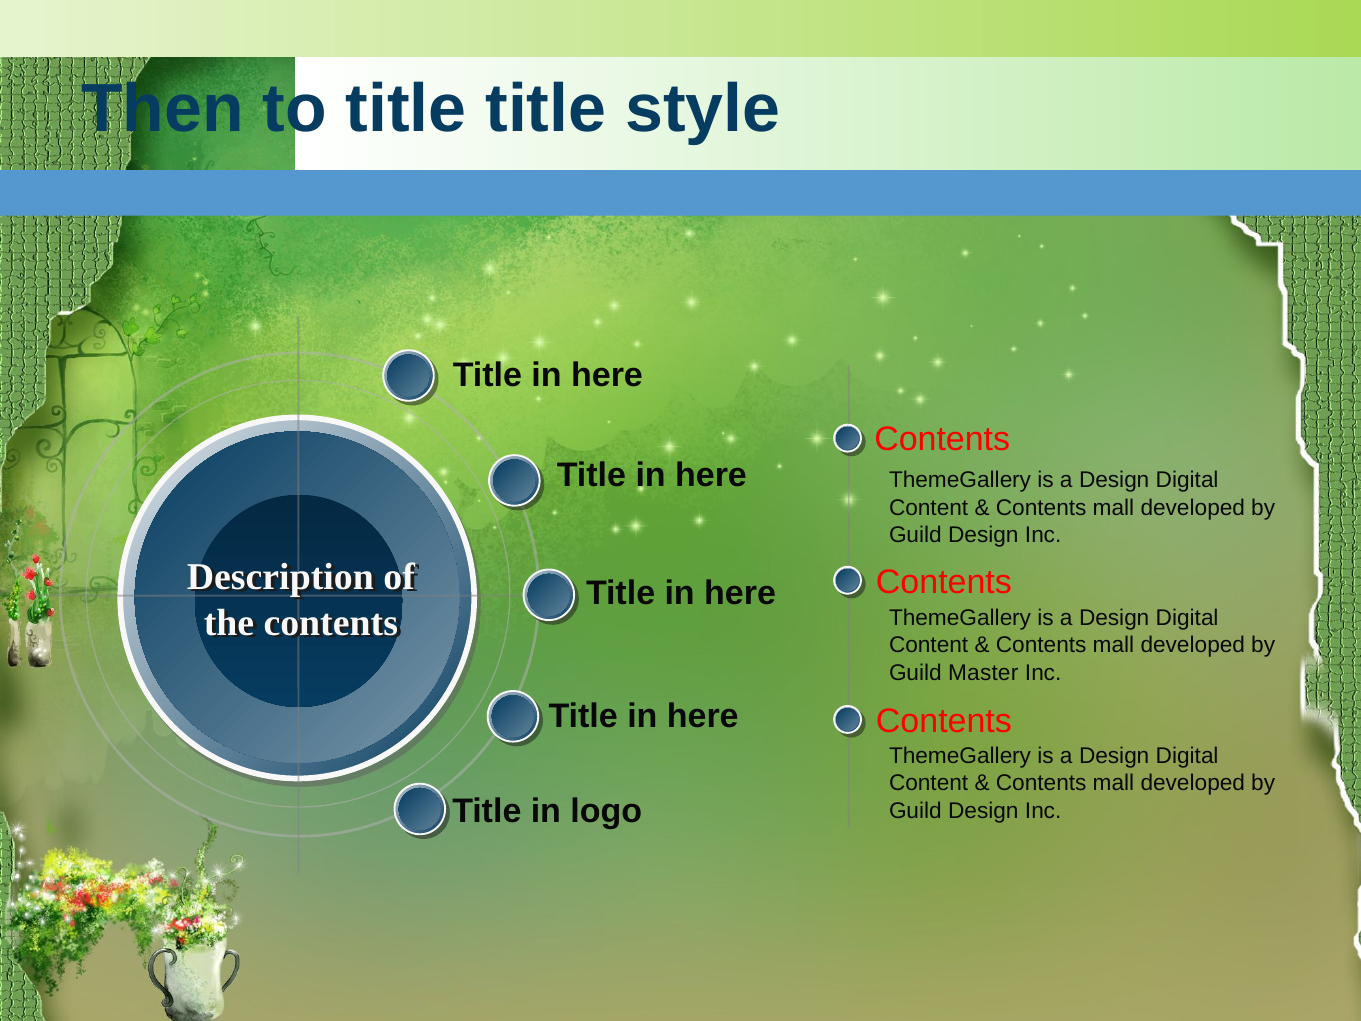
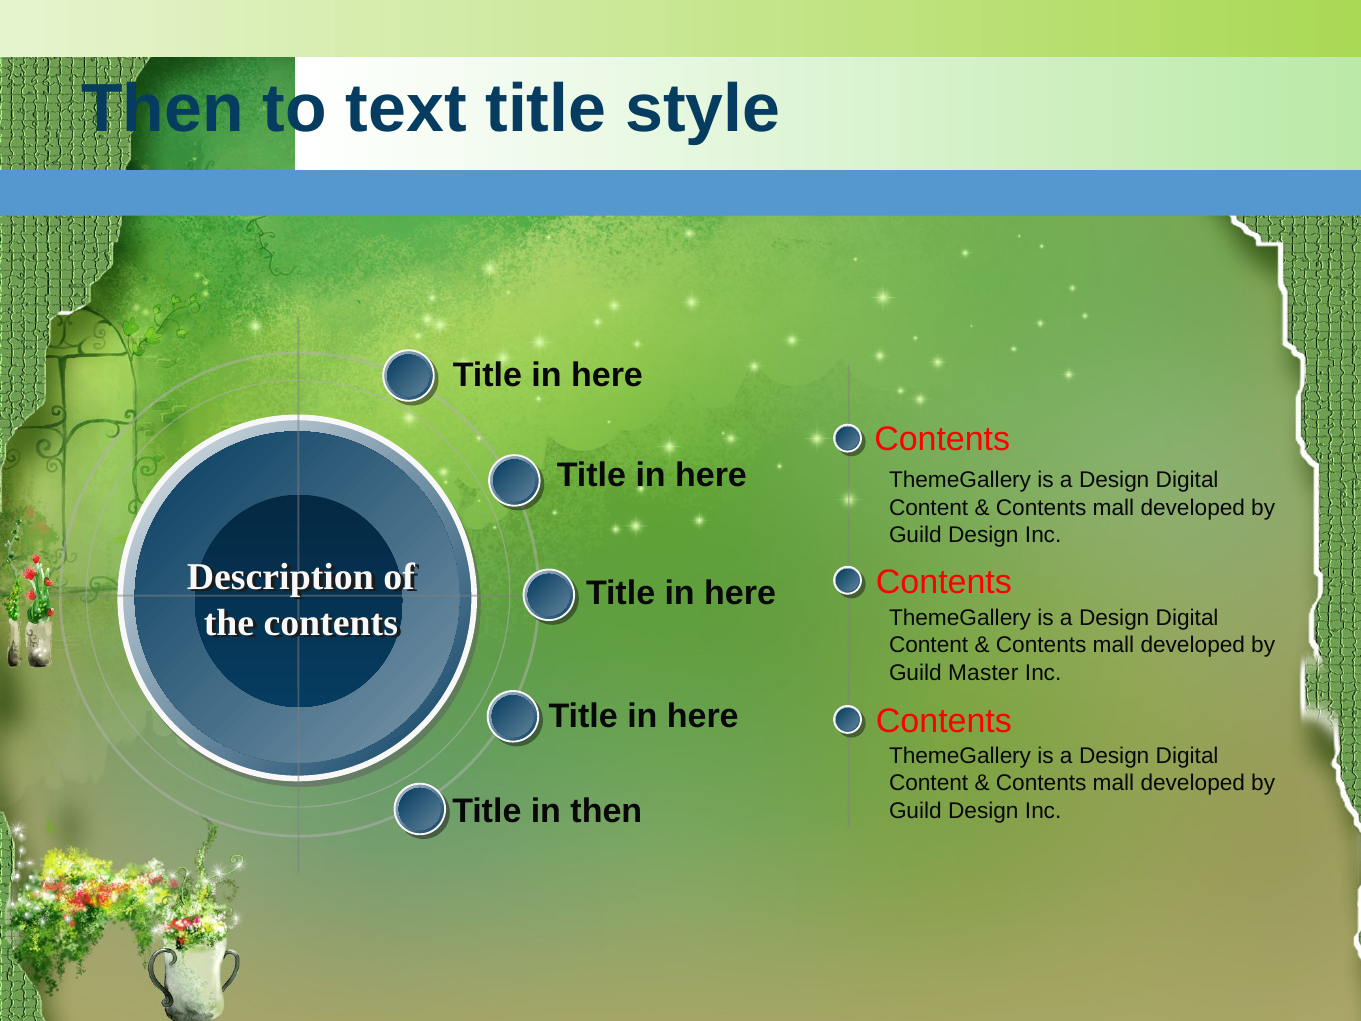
to title: title -> text
in logo: logo -> then
